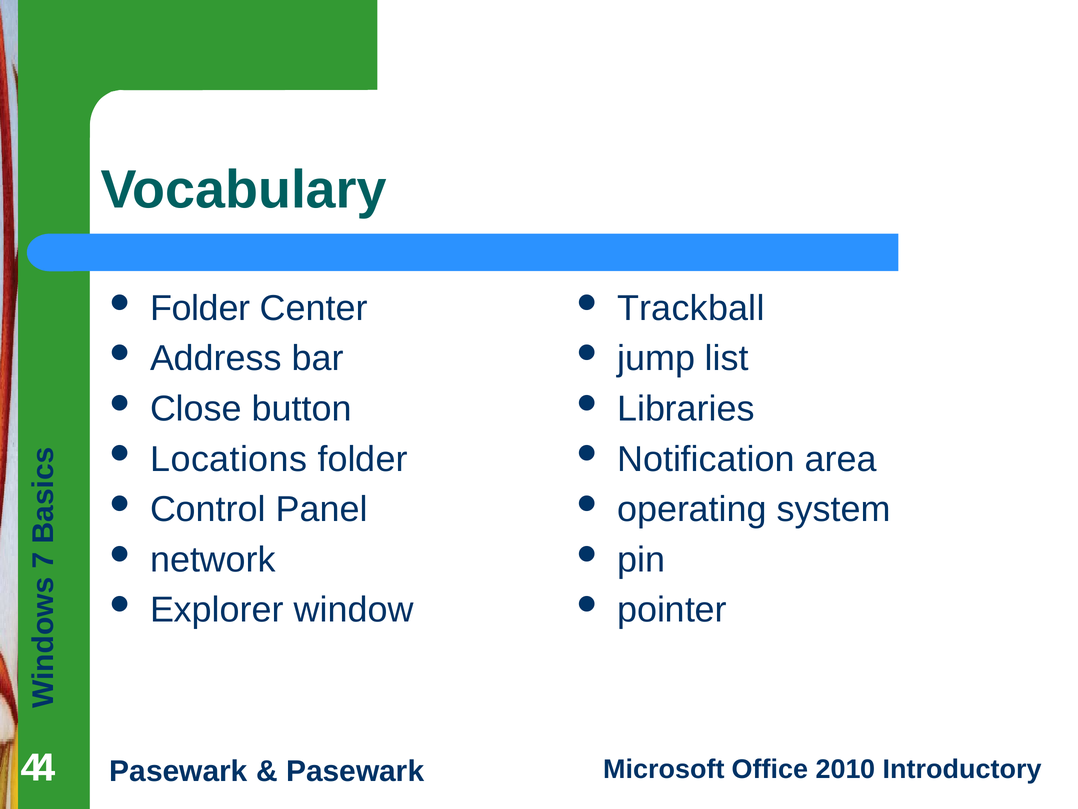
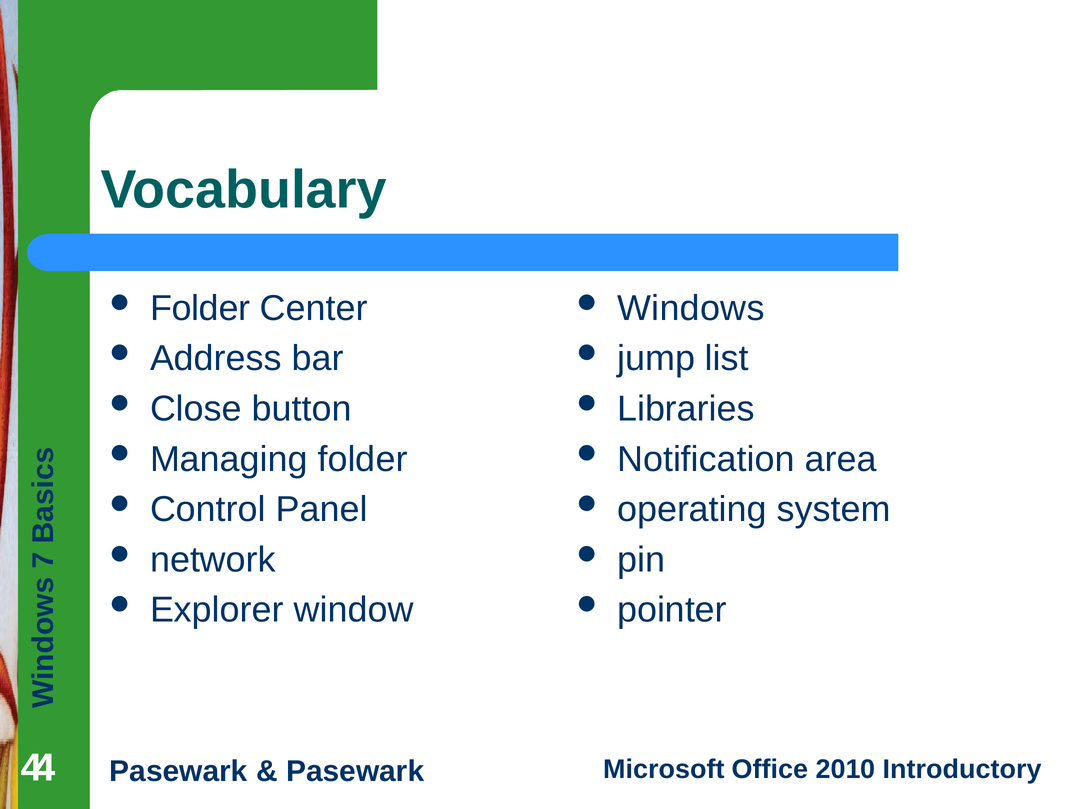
Trackball: Trackball -> Windows
Locations: Locations -> Managing
